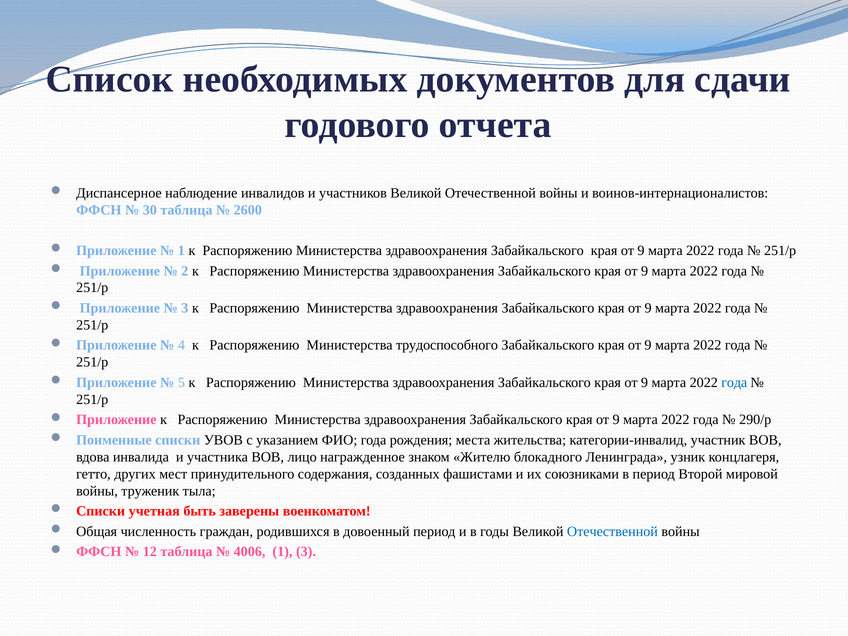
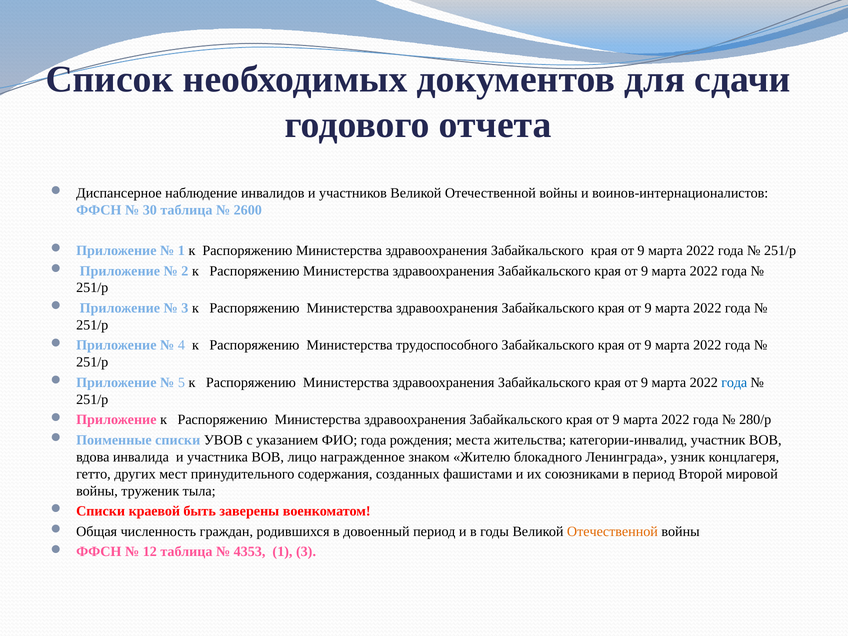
290/р: 290/р -> 280/р
учетная: учетная -> краевой
Отечественной at (612, 531) colour: blue -> orange
4006: 4006 -> 4353
